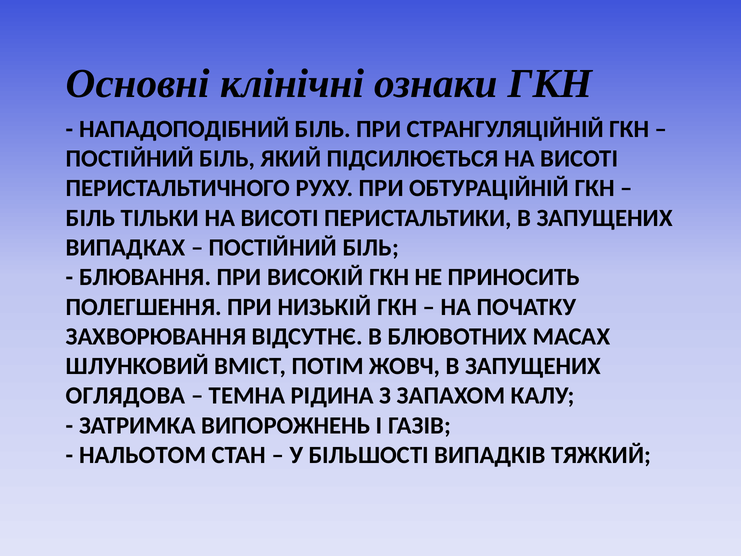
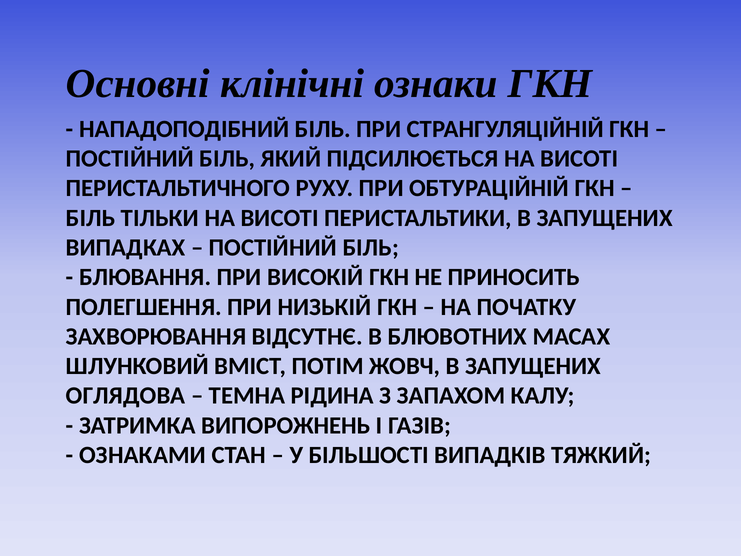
НАЛЬОТОМ: НАЛЬОТОМ -> ОЗНАКАМИ
